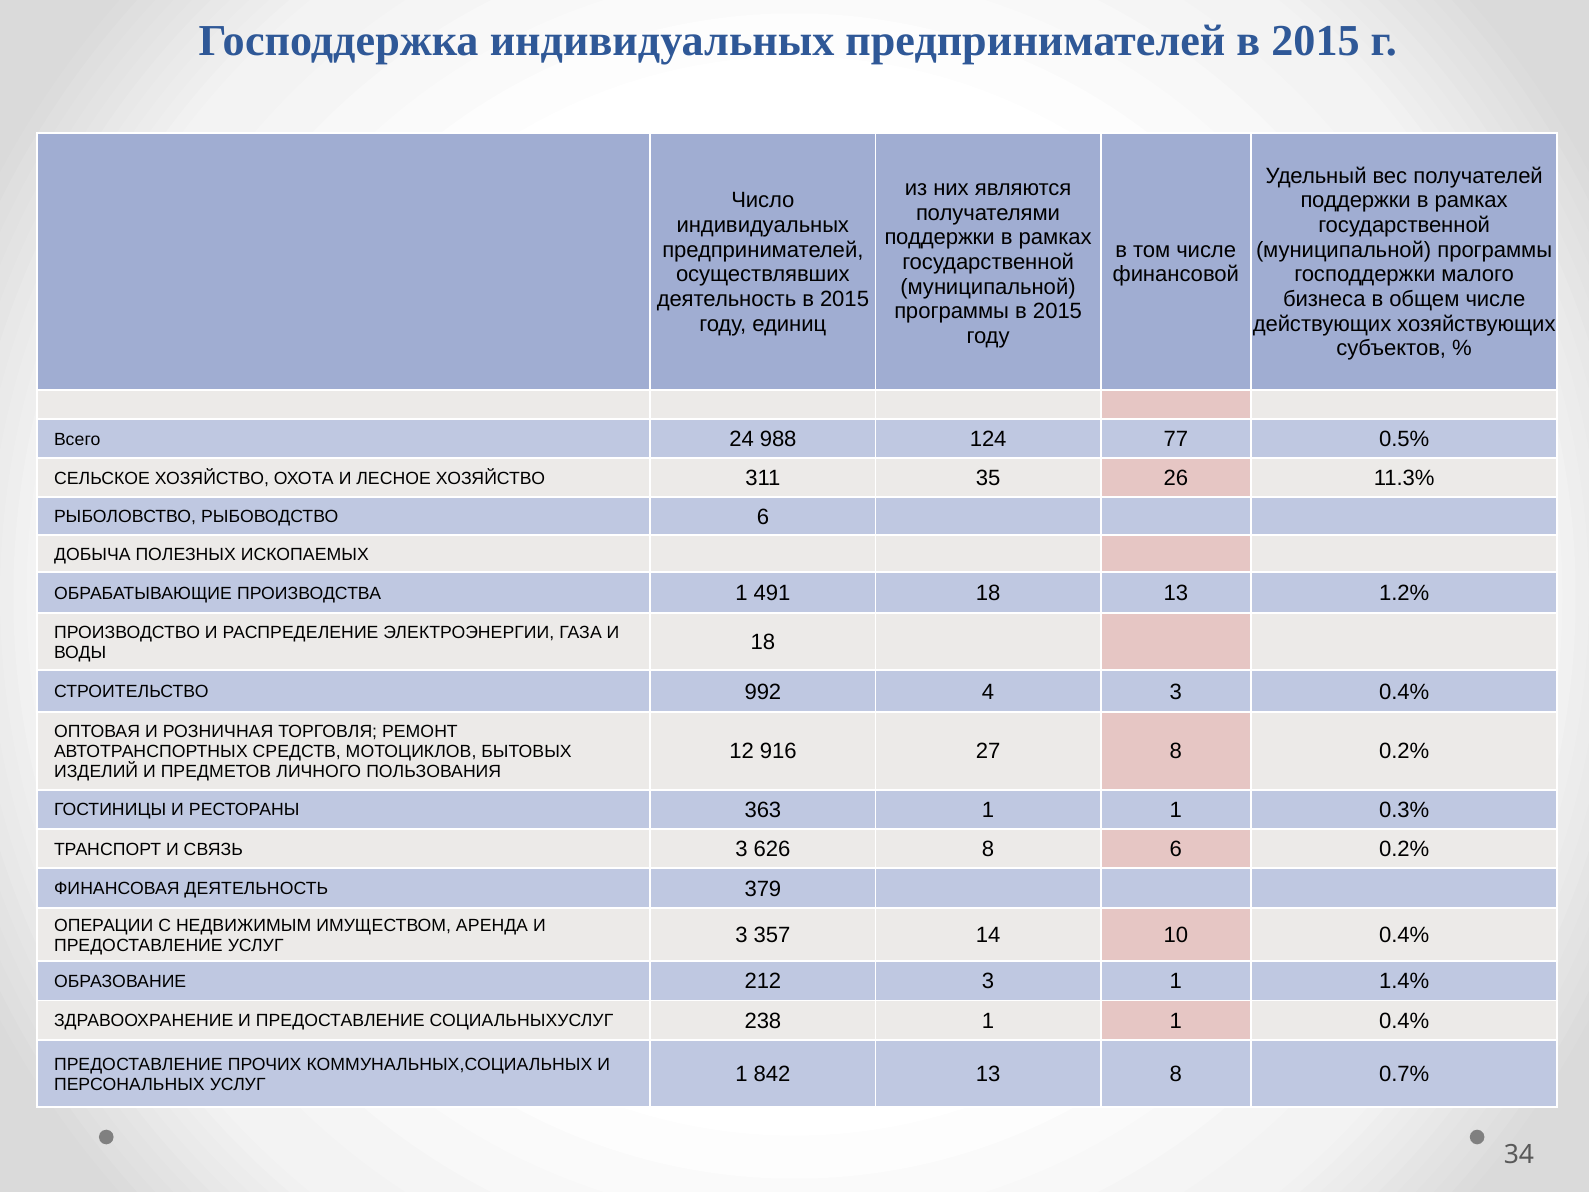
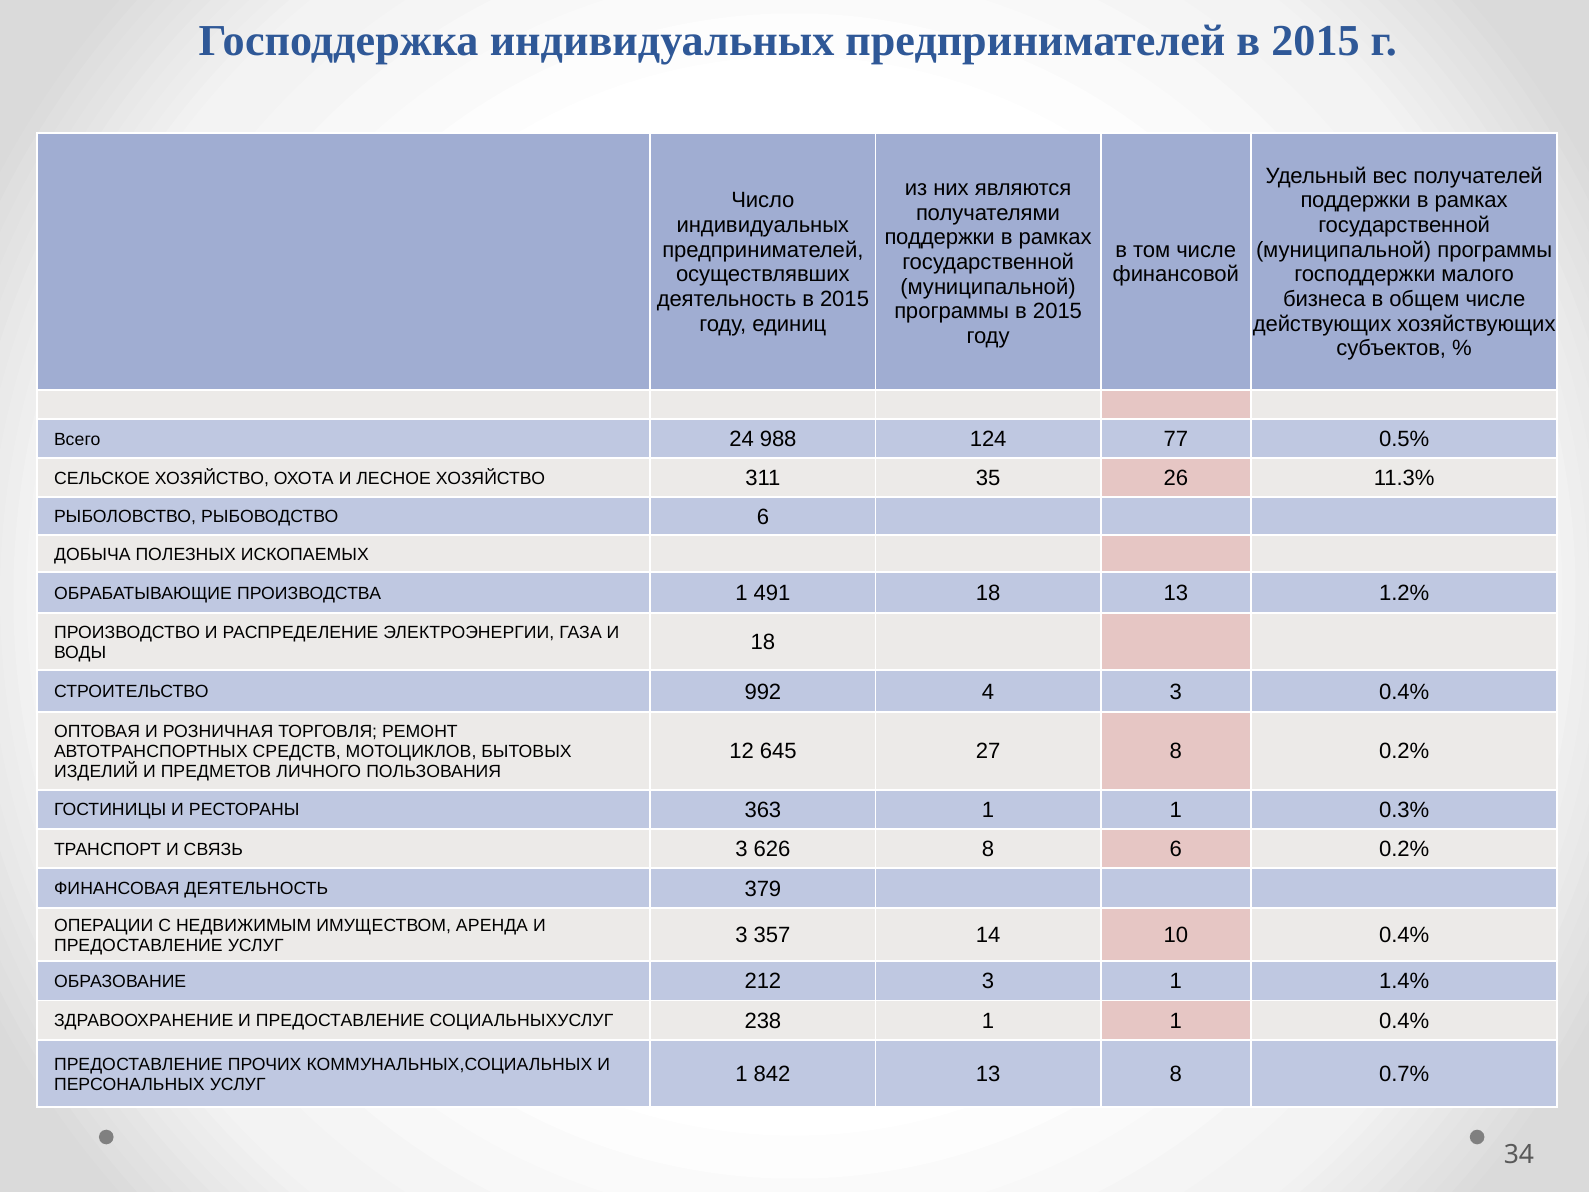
916: 916 -> 645
